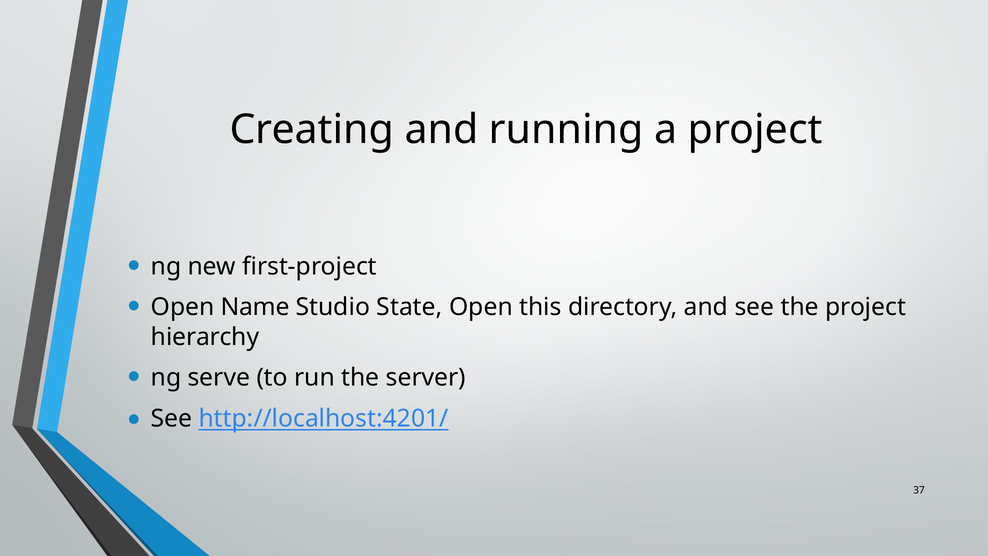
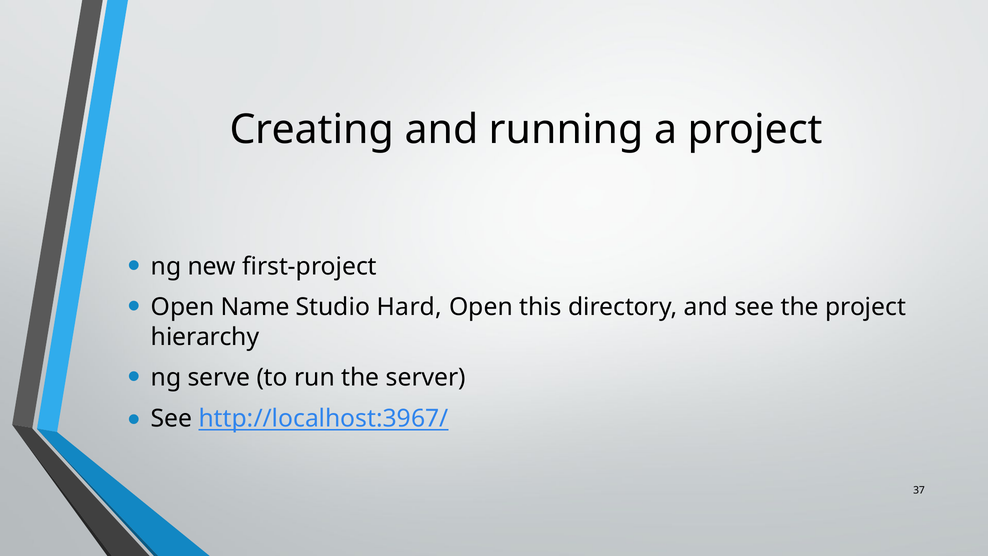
State: State -> Hard
http://localhost:4201/: http://localhost:4201/ -> http://localhost:3967/
